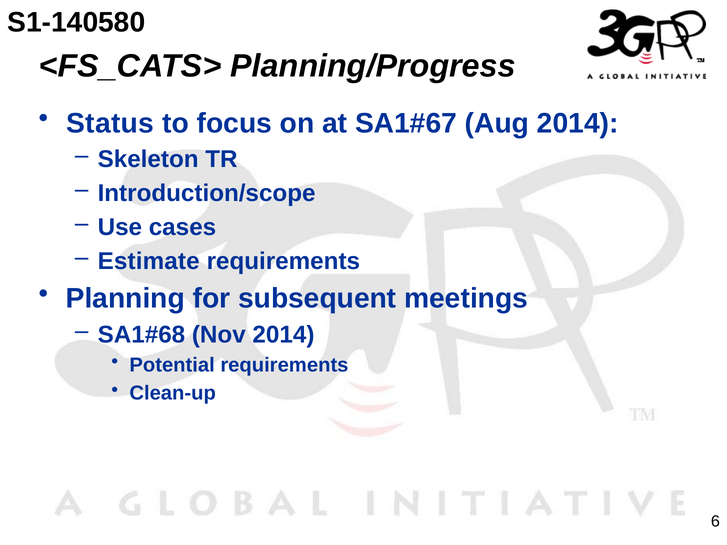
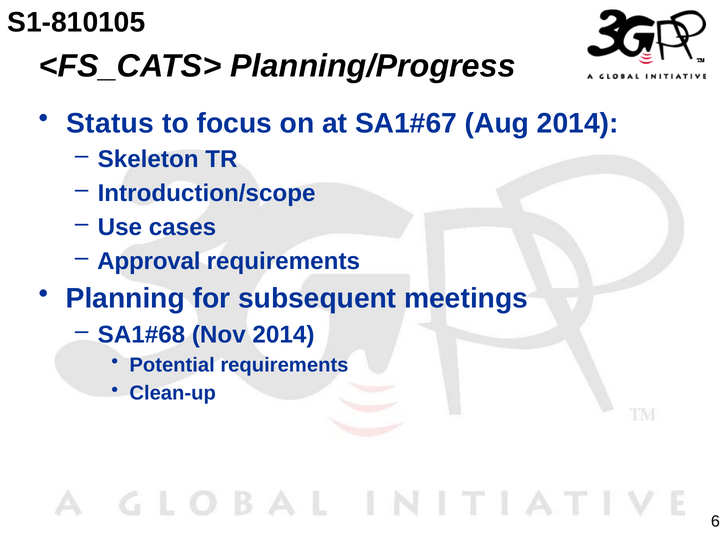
S1-140580: S1-140580 -> S1-810105
Estimate: Estimate -> Approval
